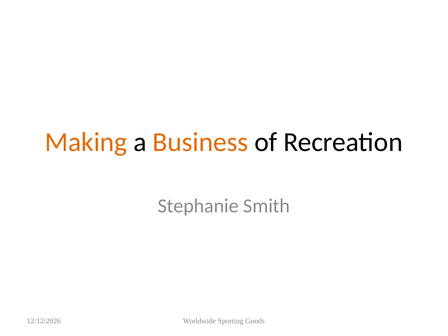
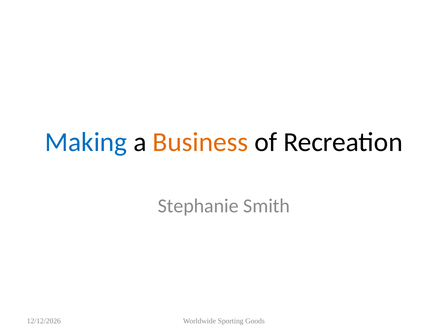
Making colour: orange -> blue
